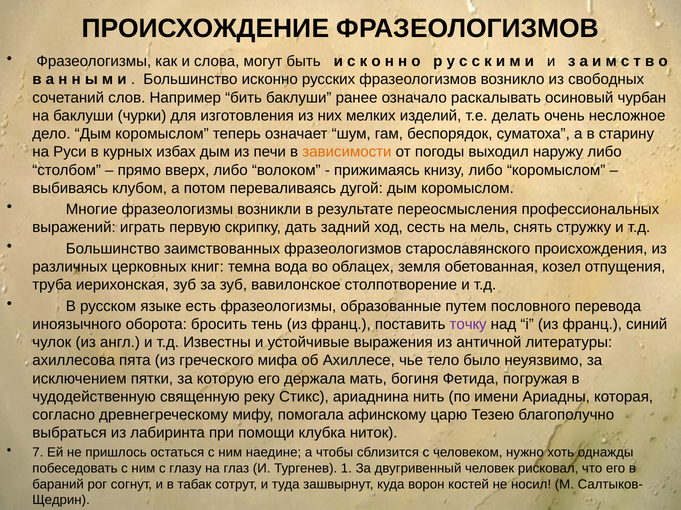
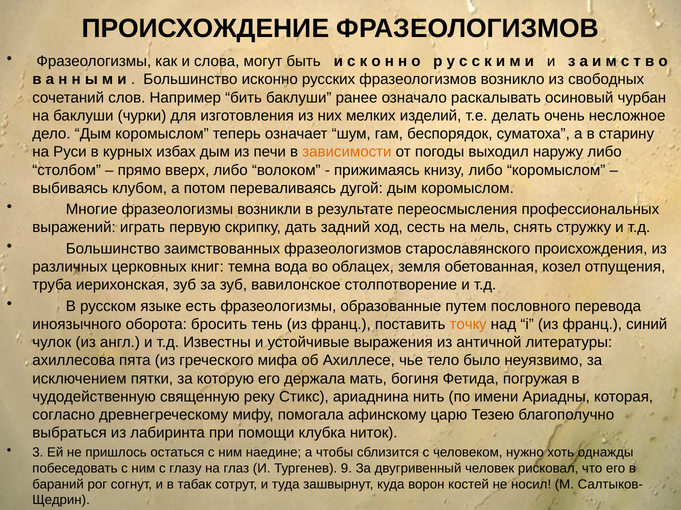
точку colour: purple -> orange
7: 7 -> 3
1: 1 -> 9
